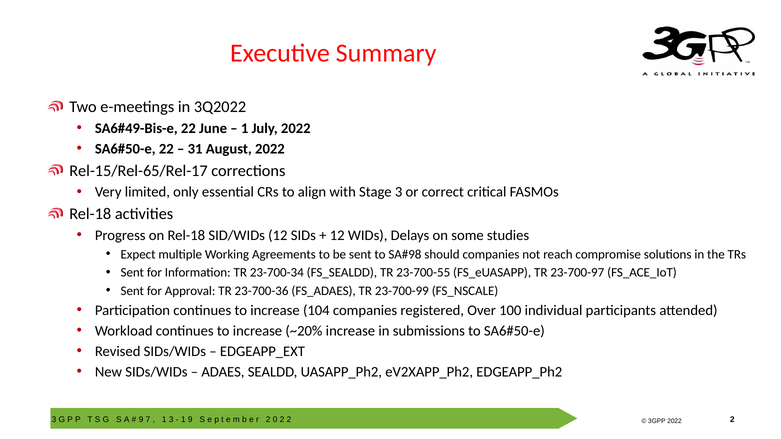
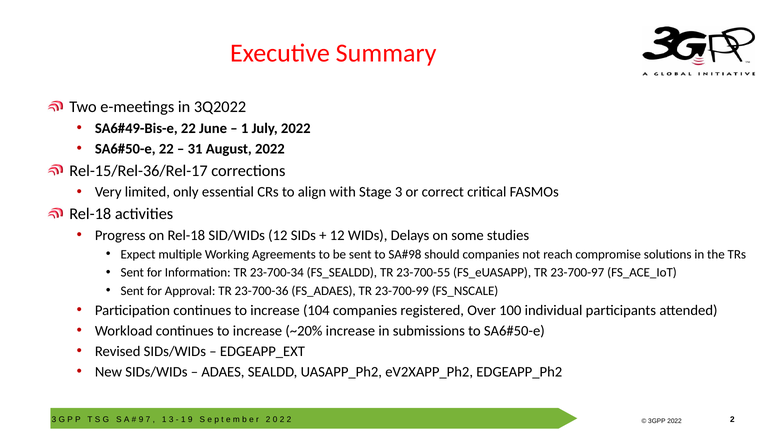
Rel-15/Rel-65/Rel-17: Rel-15/Rel-65/Rel-17 -> Rel-15/Rel-36/Rel-17
